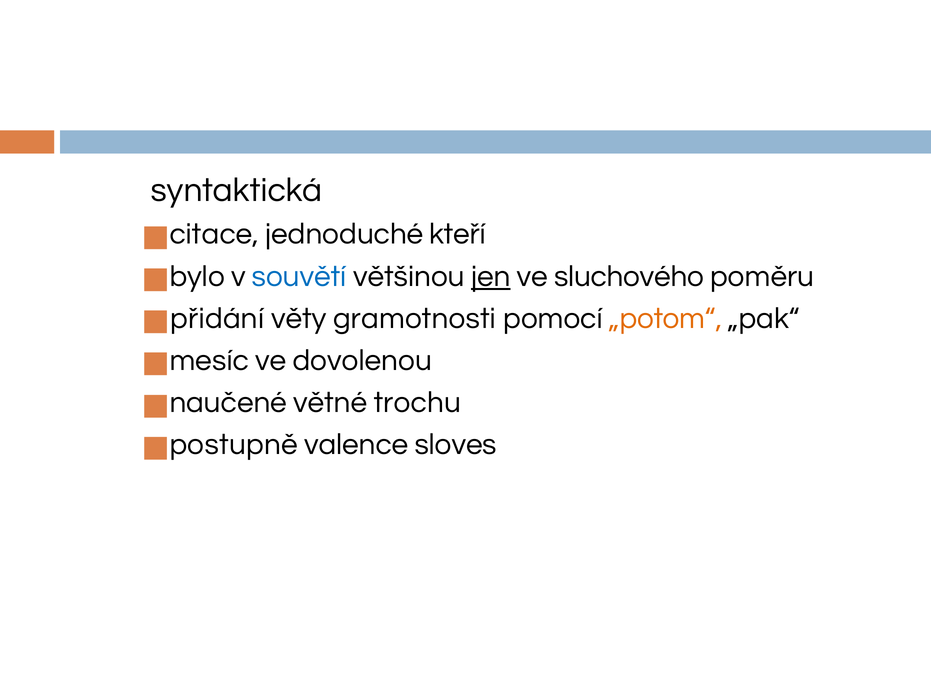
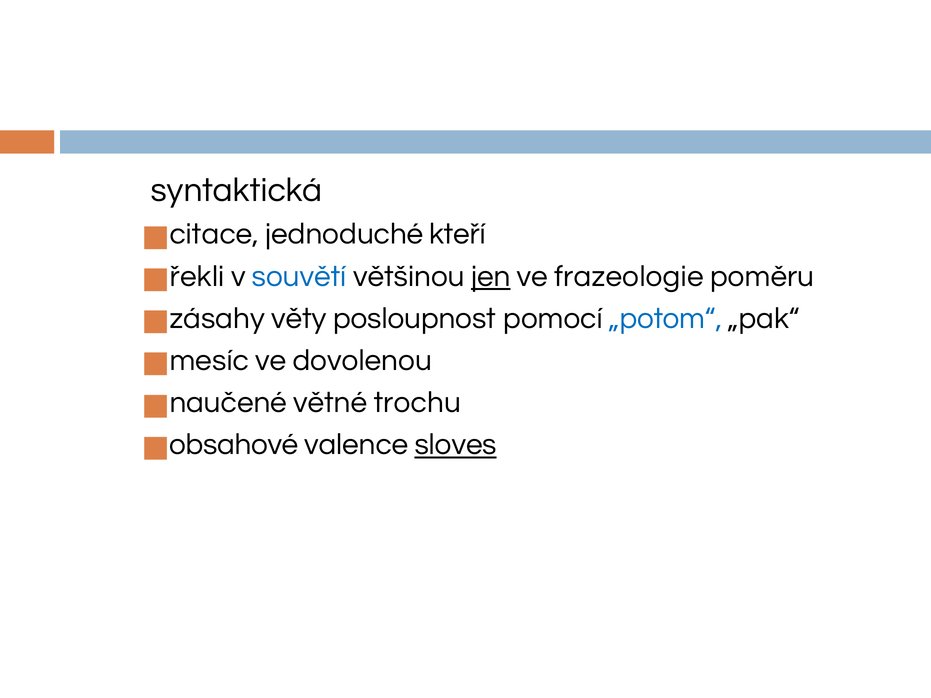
bylo: bylo -> řekli
sluchového: sluchového -> frazeologie
přidání: přidání -> zásahy
gramotnosti: gramotnosti -> posloupnost
„potom“ colour: orange -> blue
postupně: postupně -> obsahové
sloves underline: none -> present
